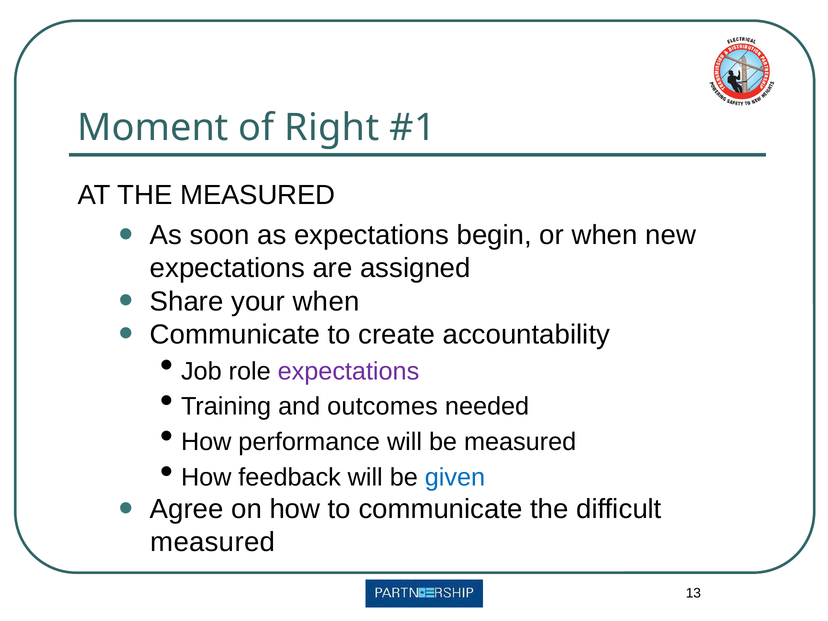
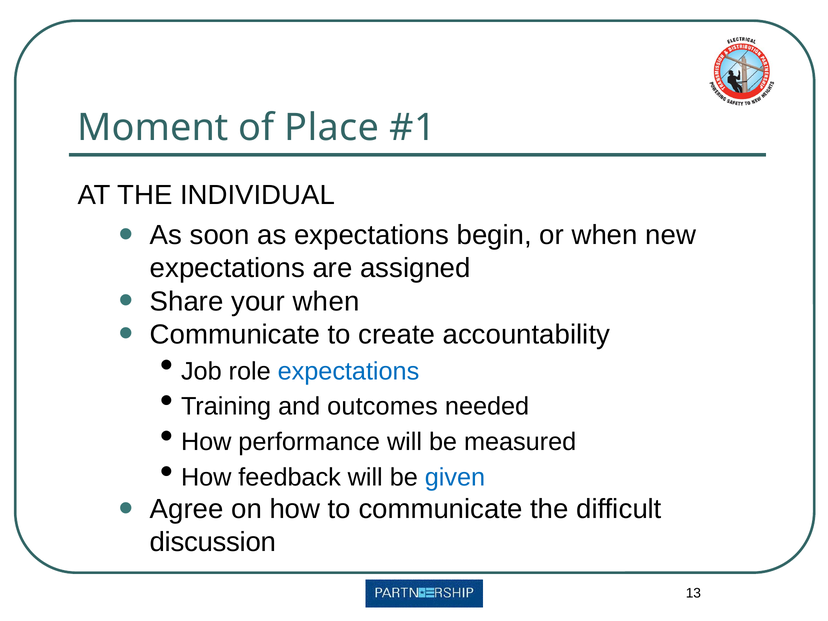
Right: Right -> Place
THE MEASURED: MEASURED -> INDIVIDUAL
expectations at (348, 371) colour: purple -> blue
measured at (213, 542): measured -> discussion
